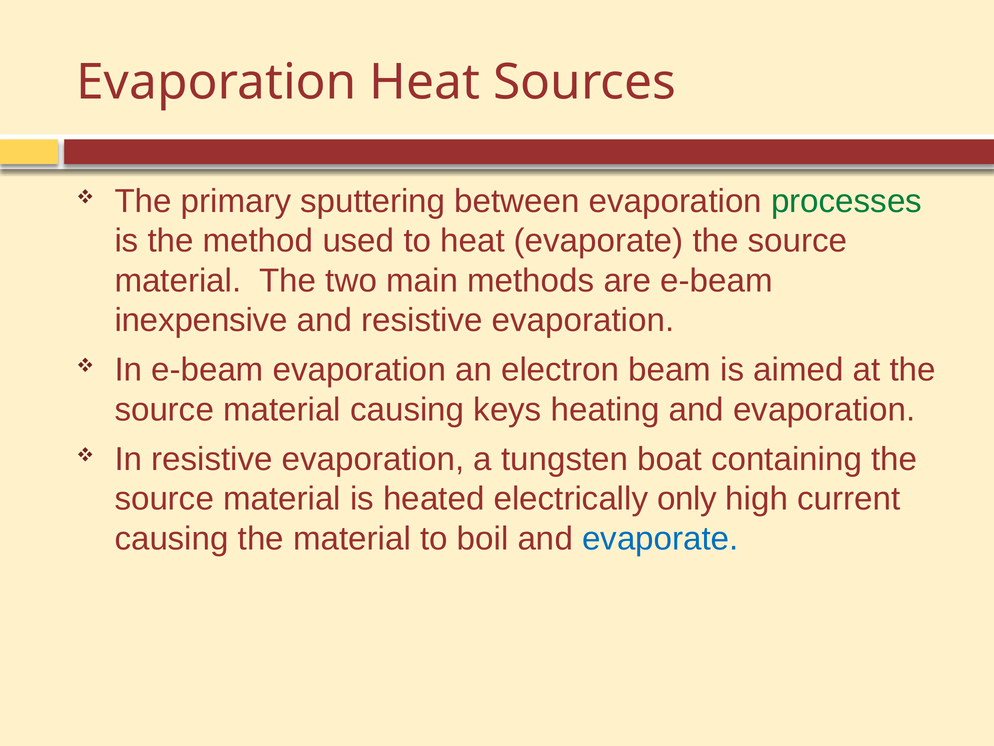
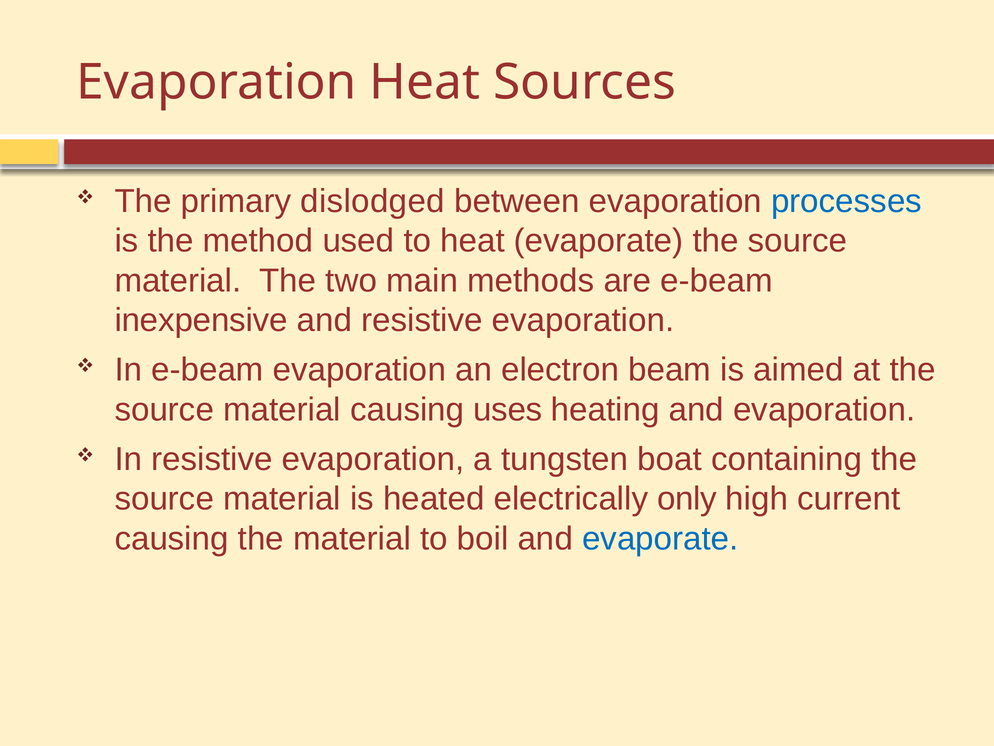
sputtering: sputtering -> dislodged
processes colour: green -> blue
keys: keys -> uses
